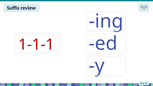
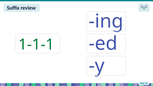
1-1-1 colour: red -> green
